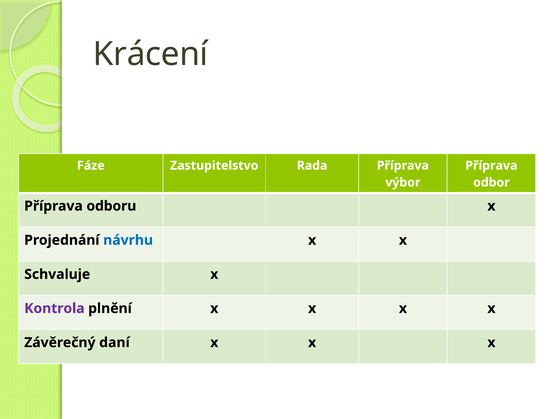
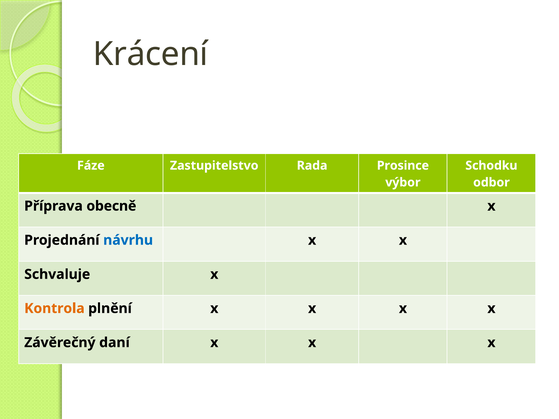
Rada Příprava: Příprava -> Prosince
Příprava at (491, 166): Příprava -> Schodku
odboru: odboru -> obecně
Kontrola colour: purple -> orange
